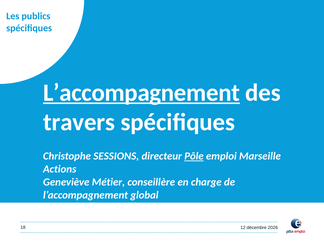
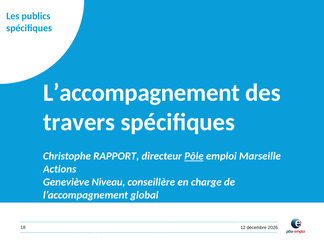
L’accompagnement at (141, 93) underline: present -> none
SESSIONS: SESSIONS -> RAPPORT
Métier: Métier -> Niveau
